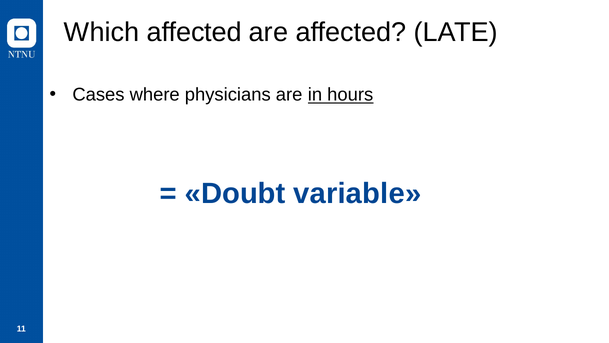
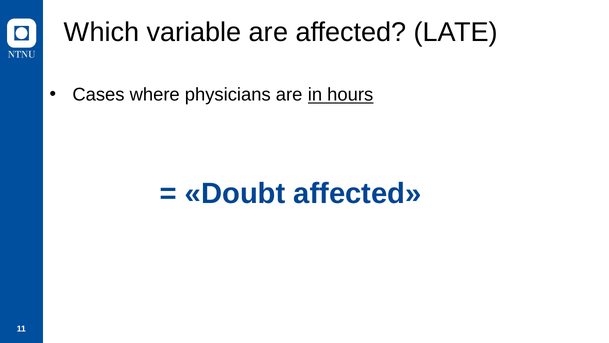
Which affected: affected -> variable
Doubt variable: variable -> affected
